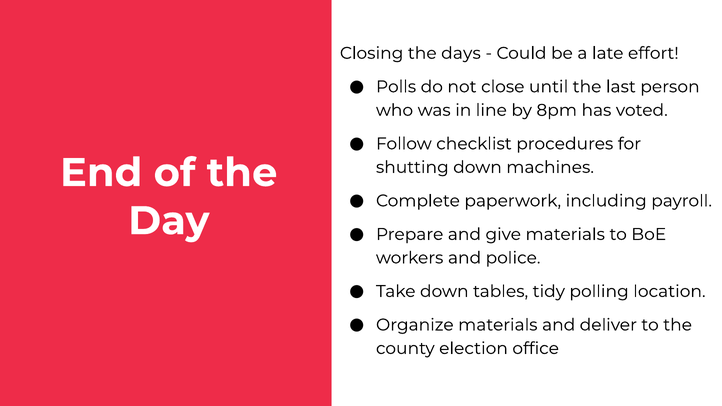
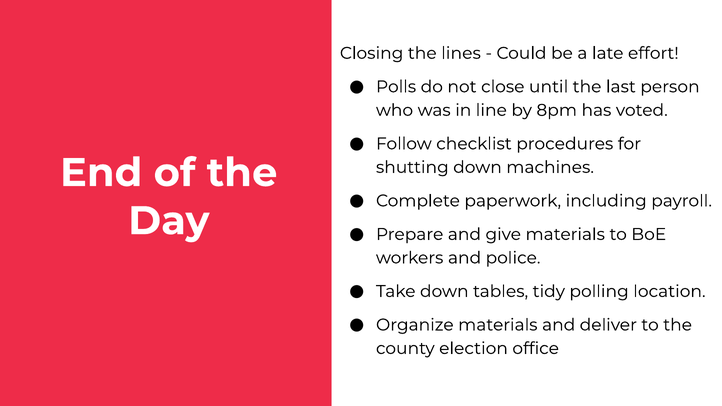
days: days -> lines
